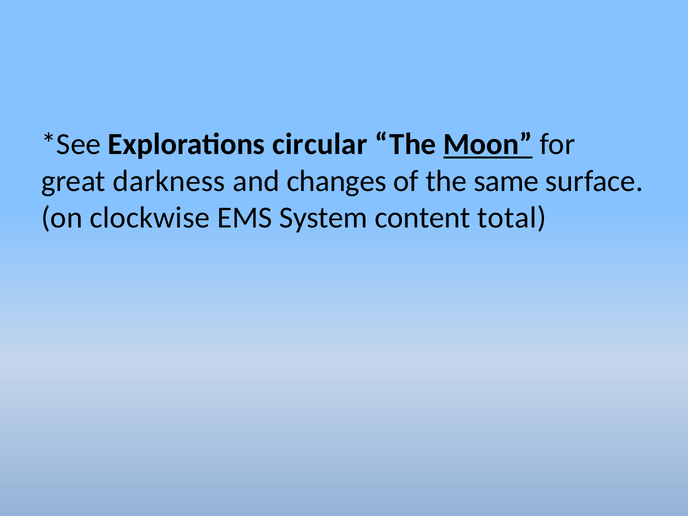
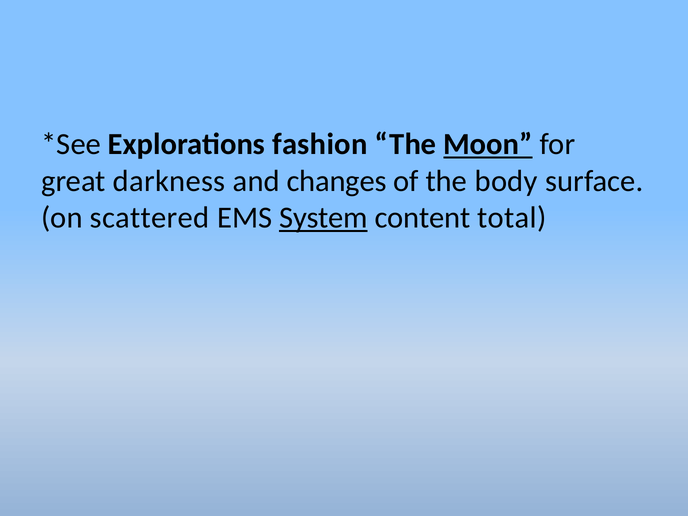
circular: circular -> fashion
same: same -> body
clockwise: clockwise -> scattered
System underline: none -> present
